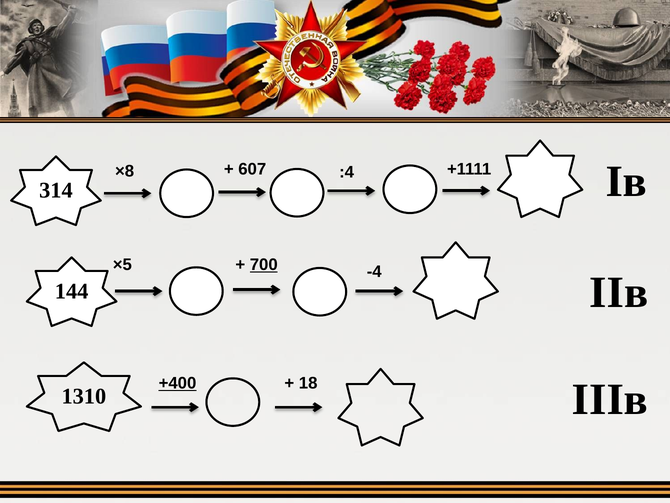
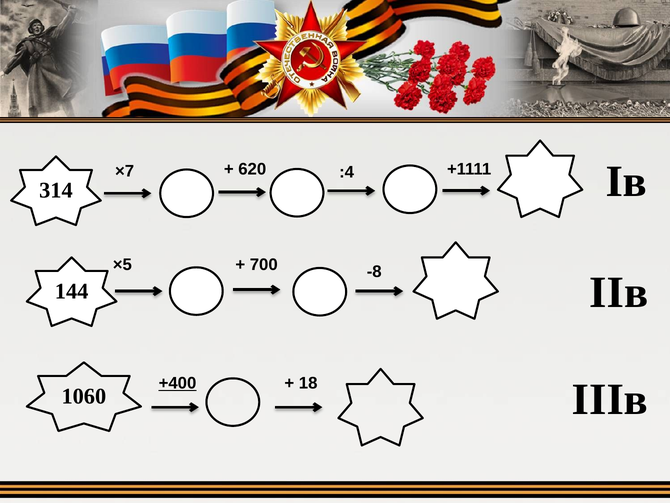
×8: ×8 -> ×7
607: 607 -> 620
700 underline: present -> none
-4: -4 -> -8
1310: 1310 -> 1060
